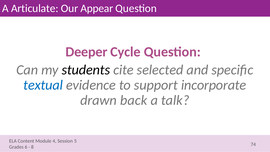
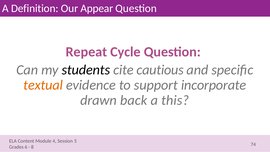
Articulate: Articulate -> Definition
Deeper: Deeper -> Repeat
selected: selected -> cautious
textual colour: blue -> orange
talk: talk -> this
